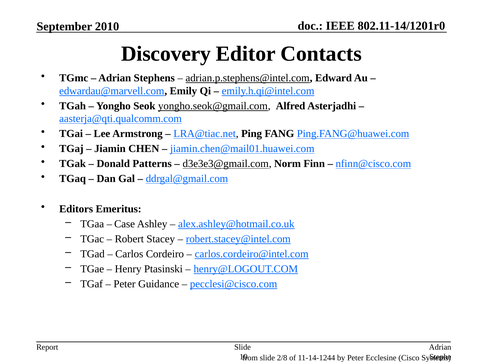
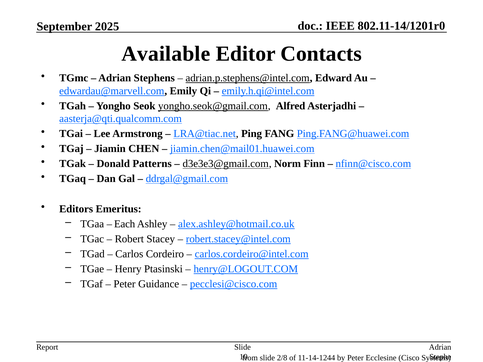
2010: 2010 -> 2025
Discovery: Discovery -> Available
Case: Case -> Each
